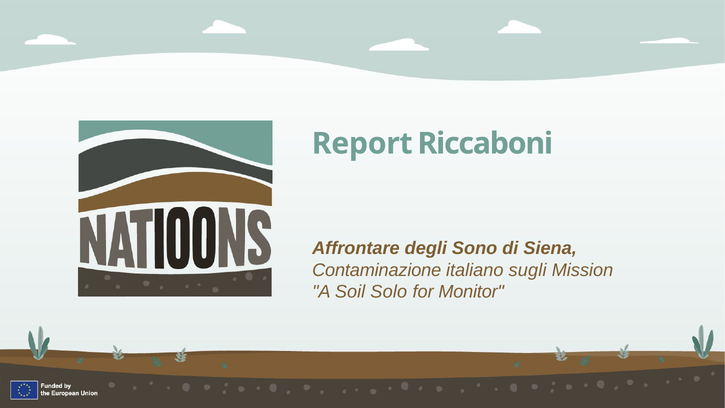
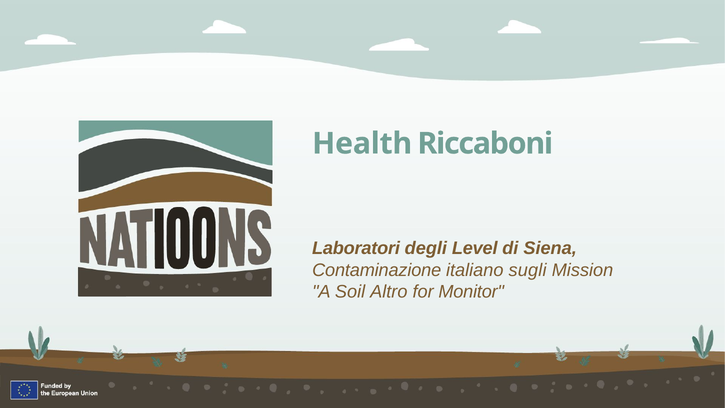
Report: Report -> Health
Affrontare: Affrontare -> Laboratori
Sono: Sono -> Level
Solo: Solo -> Altro
